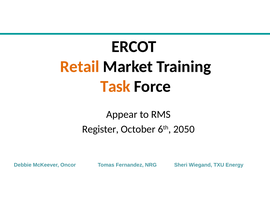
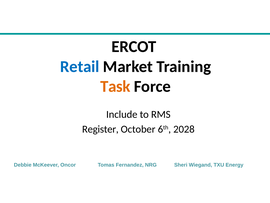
Retail colour: orange -> blue
Appear: Appear -> Include
2050: 2050 -> 2028
